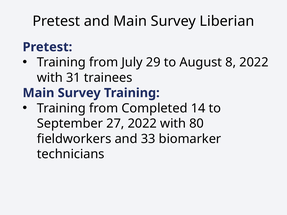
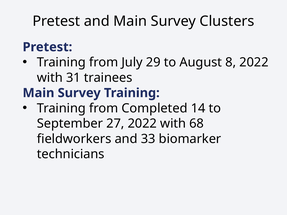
Liberian: Liberian -> Clusters
80: 80 -> 68
